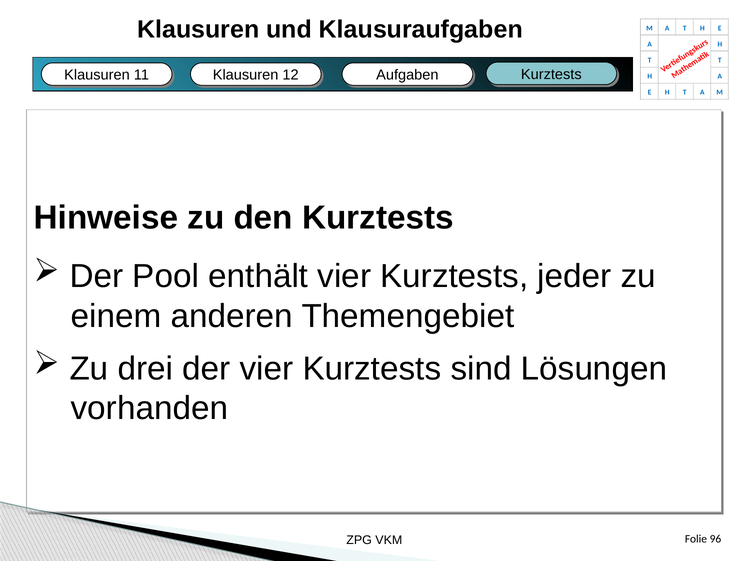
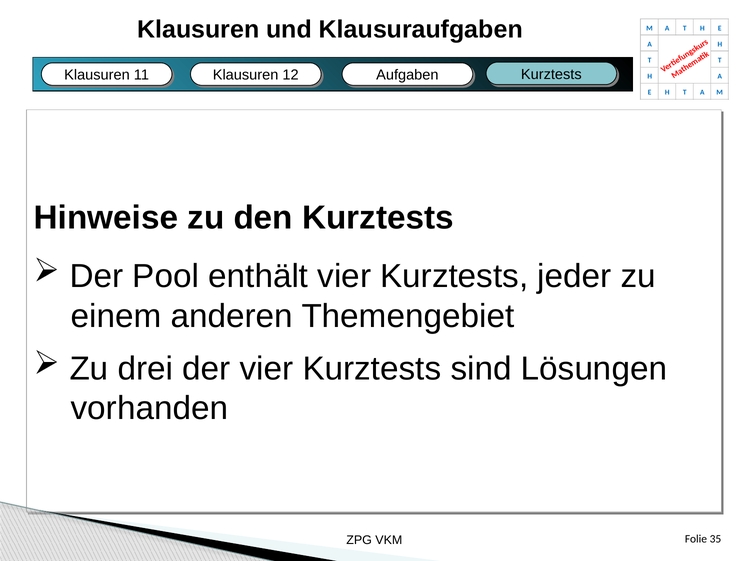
96: 96 -> 35
